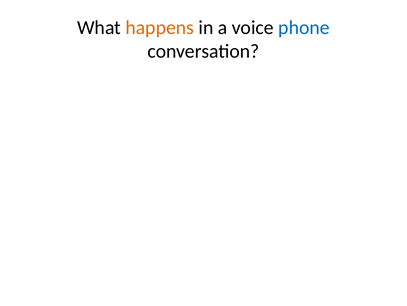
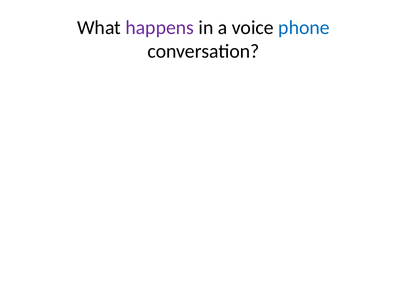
happens colour: orange -> purple
